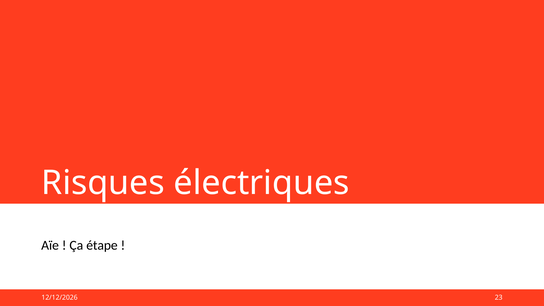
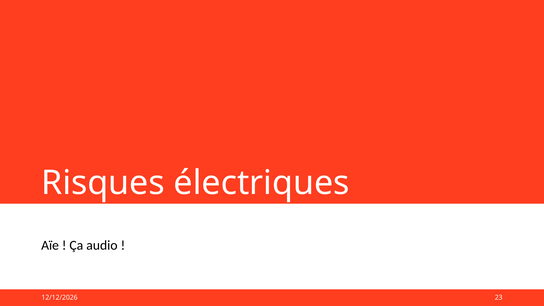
étape: étape -> audio
